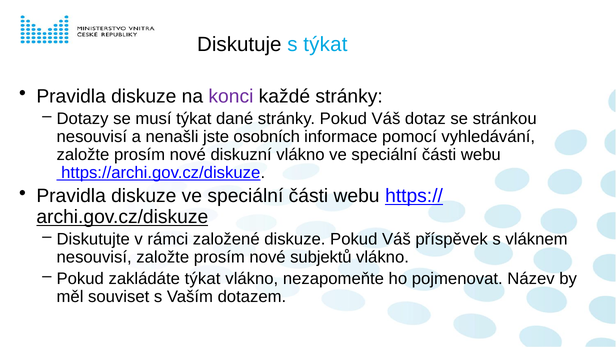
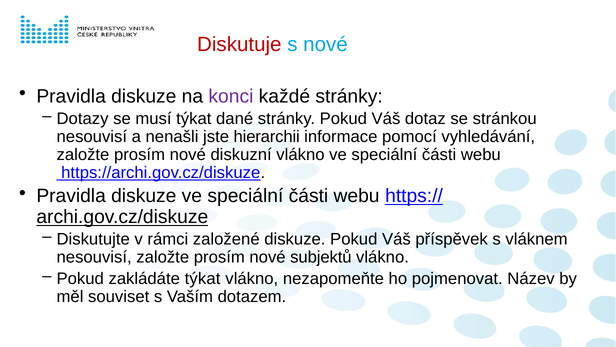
Diskutuje colour: black -> red
s týkat: týkat -> nové
osobních: osobních -> hierarchii
